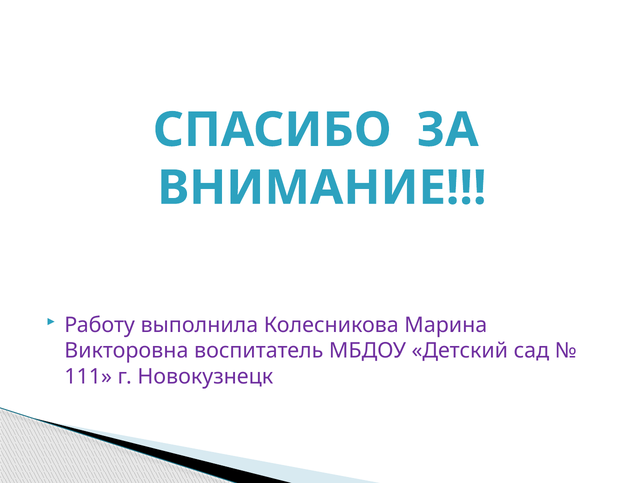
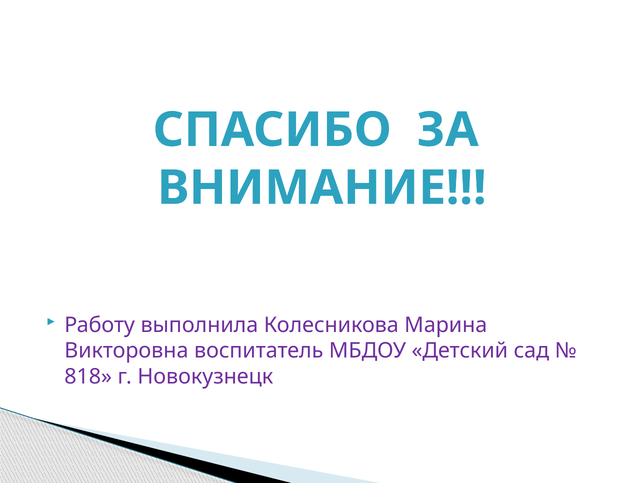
111: 111 -> 818
